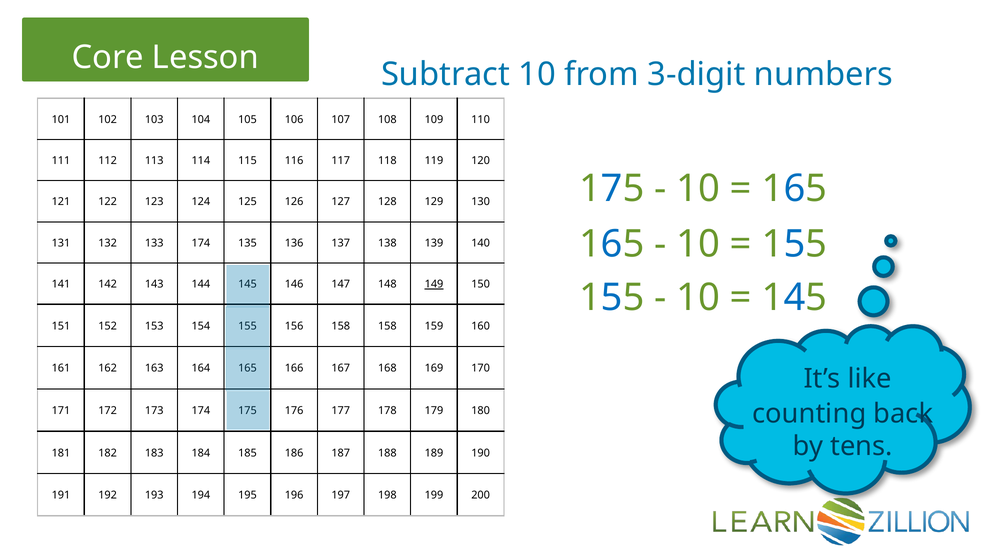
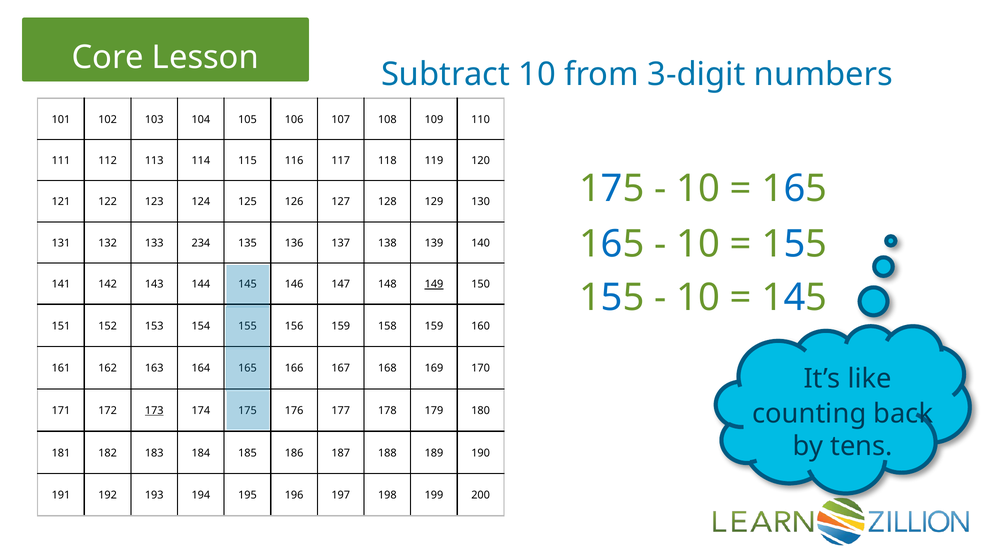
133 174: 174 -> 234
156 158: 158 -> 159
173 underline: none -> present
